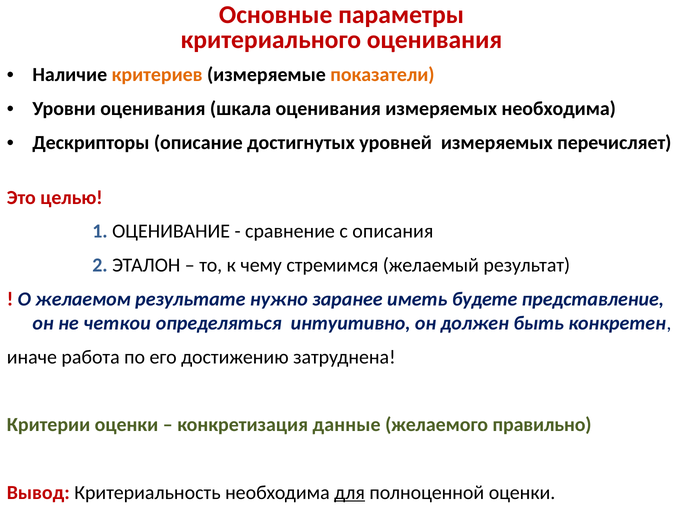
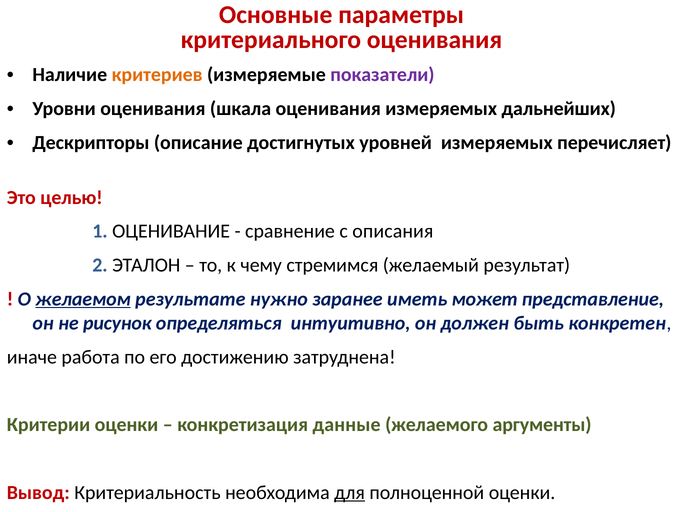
показатели colour: orange -> purple
измеряемых необходима: необходима -> дальнейших
желаемом underline: none -> present
будете: будете -> может
четкои: четкои -> рисунок
правильно: правильно -> аргументы
